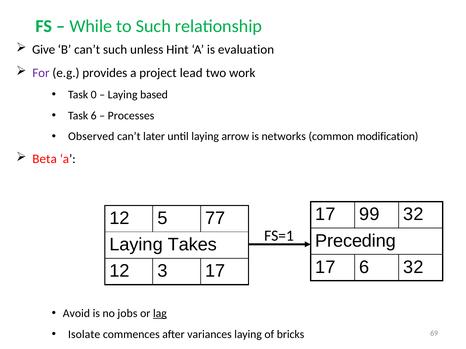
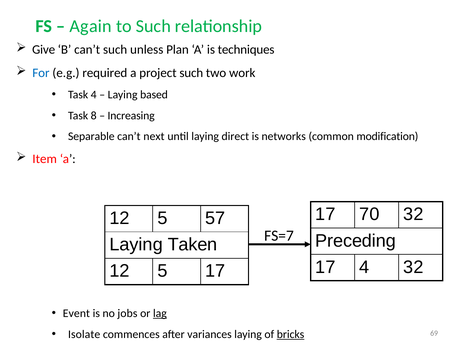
While: While -> Again
Hint: Hint -> Plan
evaluation: evaluation -> techniques
For colour: purple -> blue
provides: provides -> required
project lead: lead -> such
Task 0: 0 -> 4
Task 6: 6 -> 8
Processes: Processes -> Increasing
Observed: Observed -> Separable
later: later -> next
arrow: arrow -> direct
Beta: Beta -> Item
99: 99 -> 70
77: 77 -> 57
FS=1: FS=1 -> FS=7
Takes: Takes -> Taken
17 6: 6 -> 4
3 at (162, 271): 3 -> 5
Avoid: Avoid -> Event
bricks underline: none -> present
